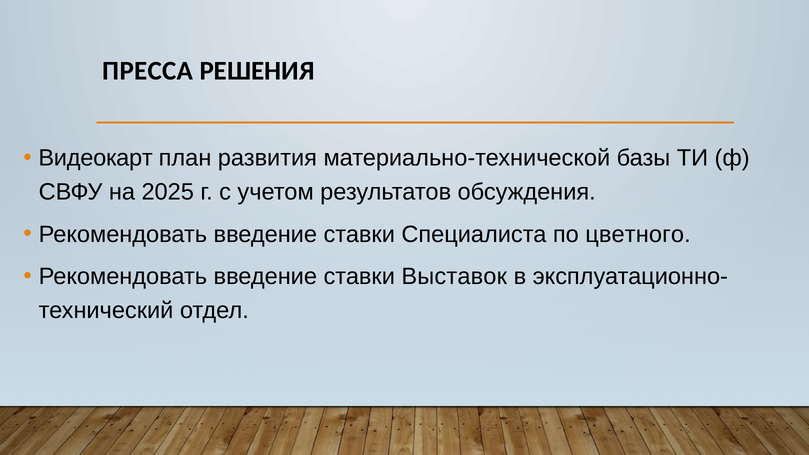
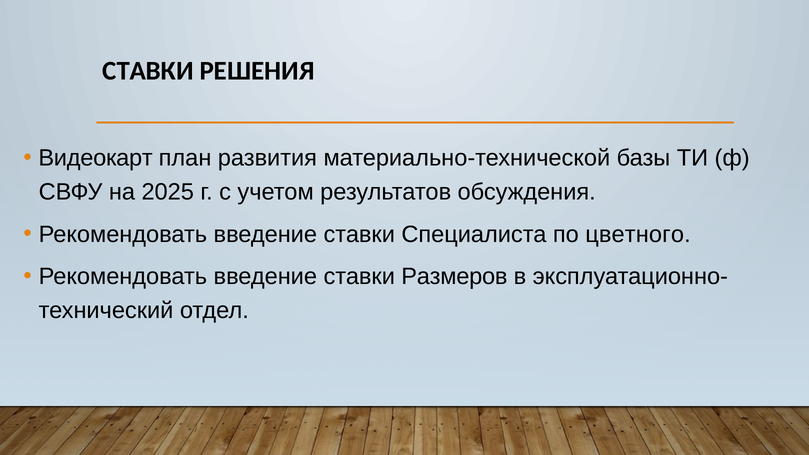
ПРЕССА at (148, 71): ПРЕССА -> СТАВКИ
Выставок: Выставок -> Размеров
